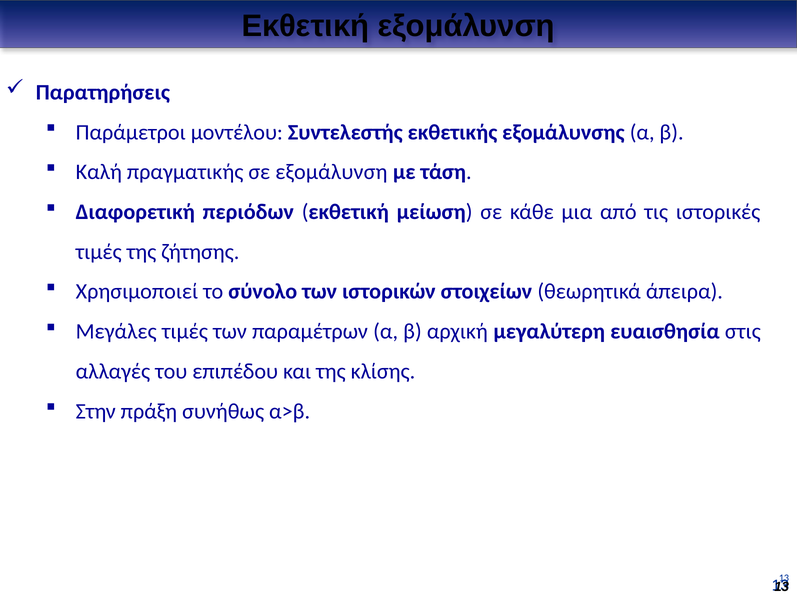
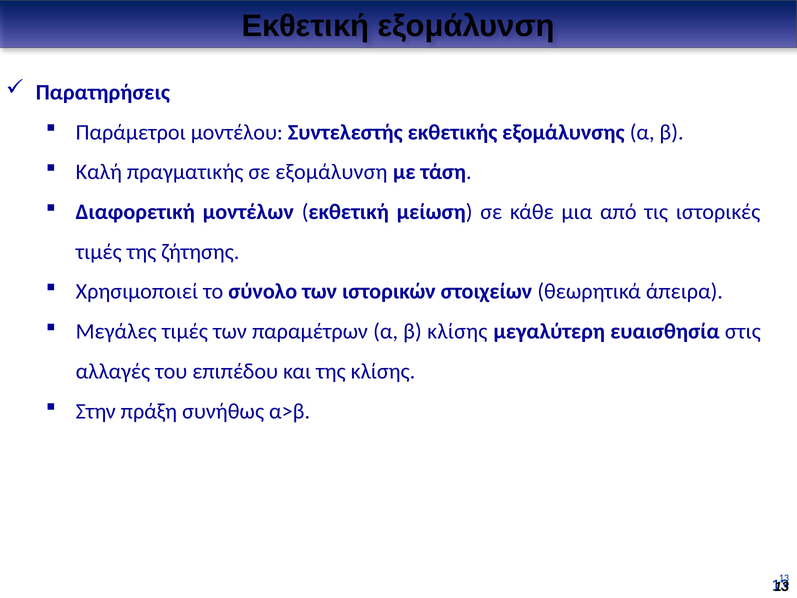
περιόδων: περιόδων -> μοντέλων
β αρχική: αρχική -> κλίσης
